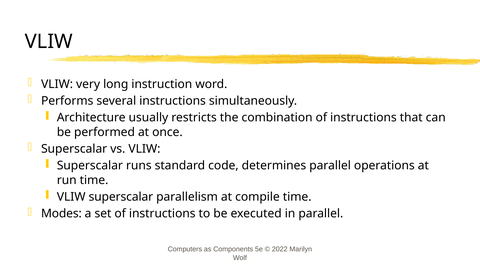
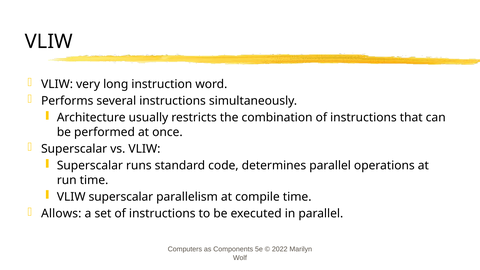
Modes: Modes -> Allows
